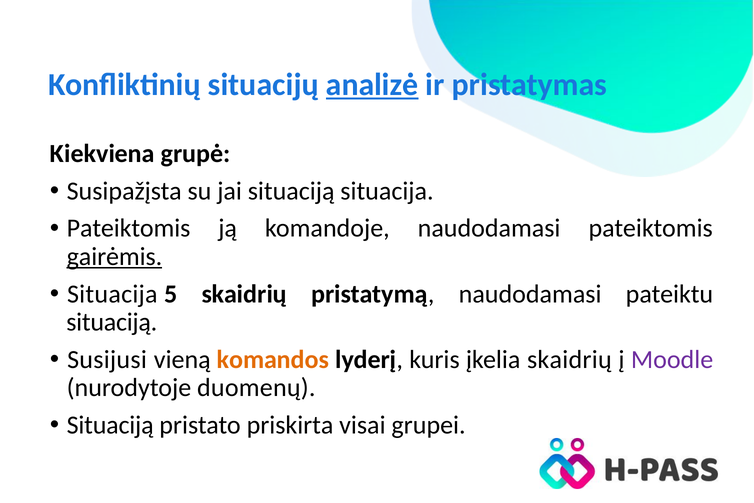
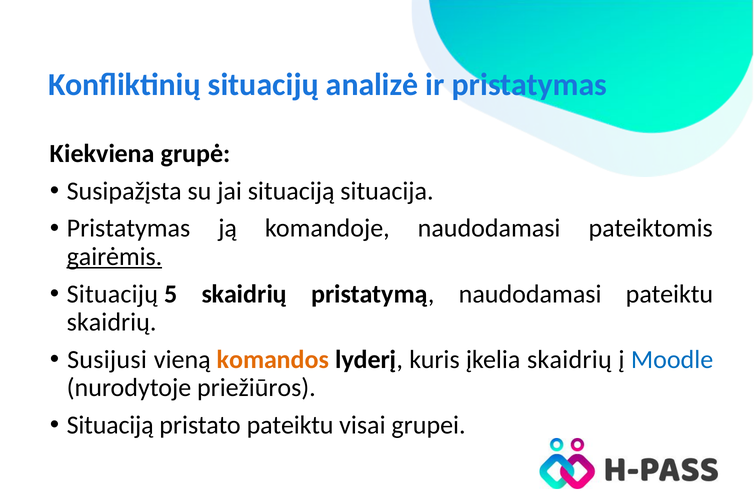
analizė underline: present -> none
Pateiktomis at (129, 228): Pateiktomis -> Pristatymas
Situacija at (112, 294): Situacija -> Situacijų
situaciją at (112, 322): situaciją -> skaidrių
Moodle colour: purple -> blue
duomenų: duomenų -> priežiūros
pristato priskirta: priskirta -> pateiktu
